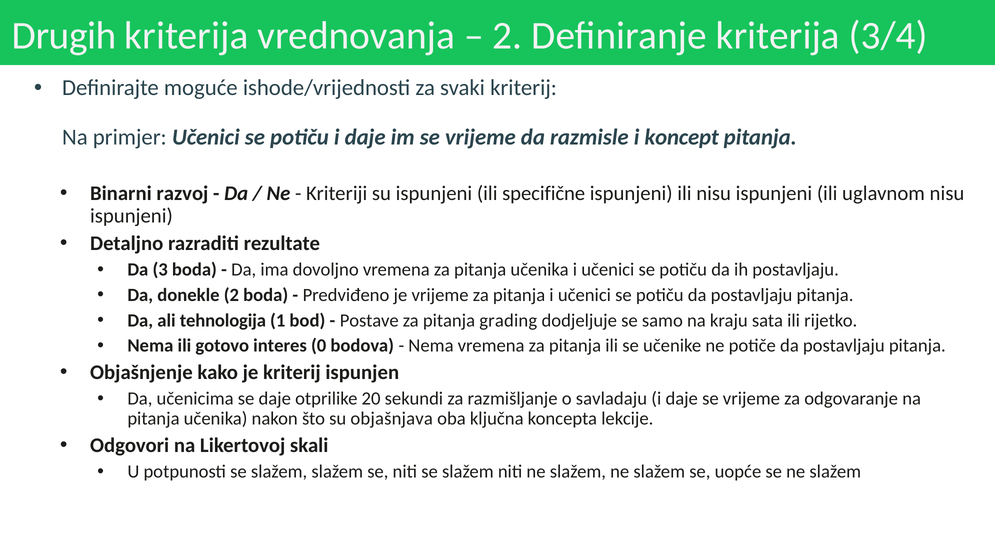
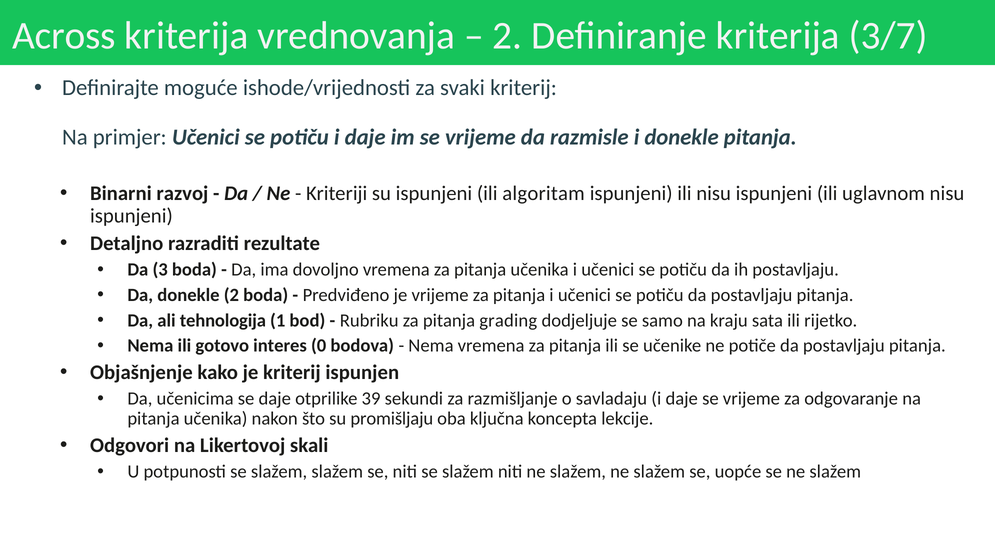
Drugih: Drugih -> Across
3/4: 3/4 -> 3/7
i koncept: koncept -> donekle
specifične: specifične -> algoritam
Postave: Postave -> Rubriku
20: 20 -> 39
objašnjava: objašnjava -> promišljaju
